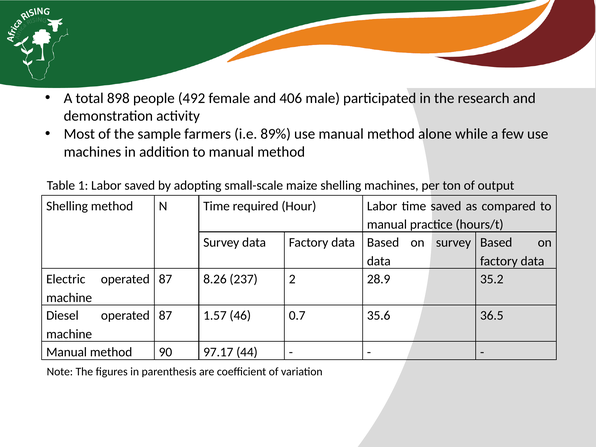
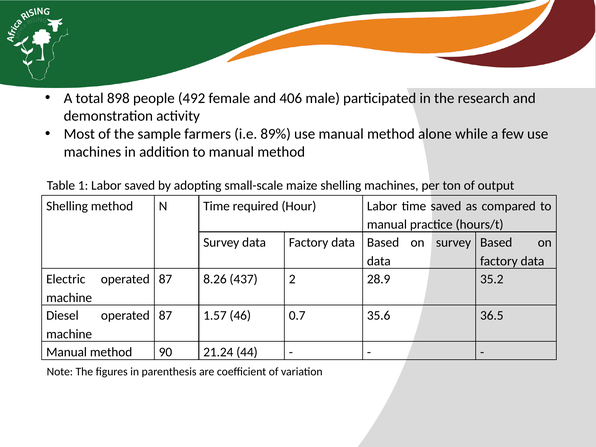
237: 237 -> 437
97.17: 97.17 -> 21.24
